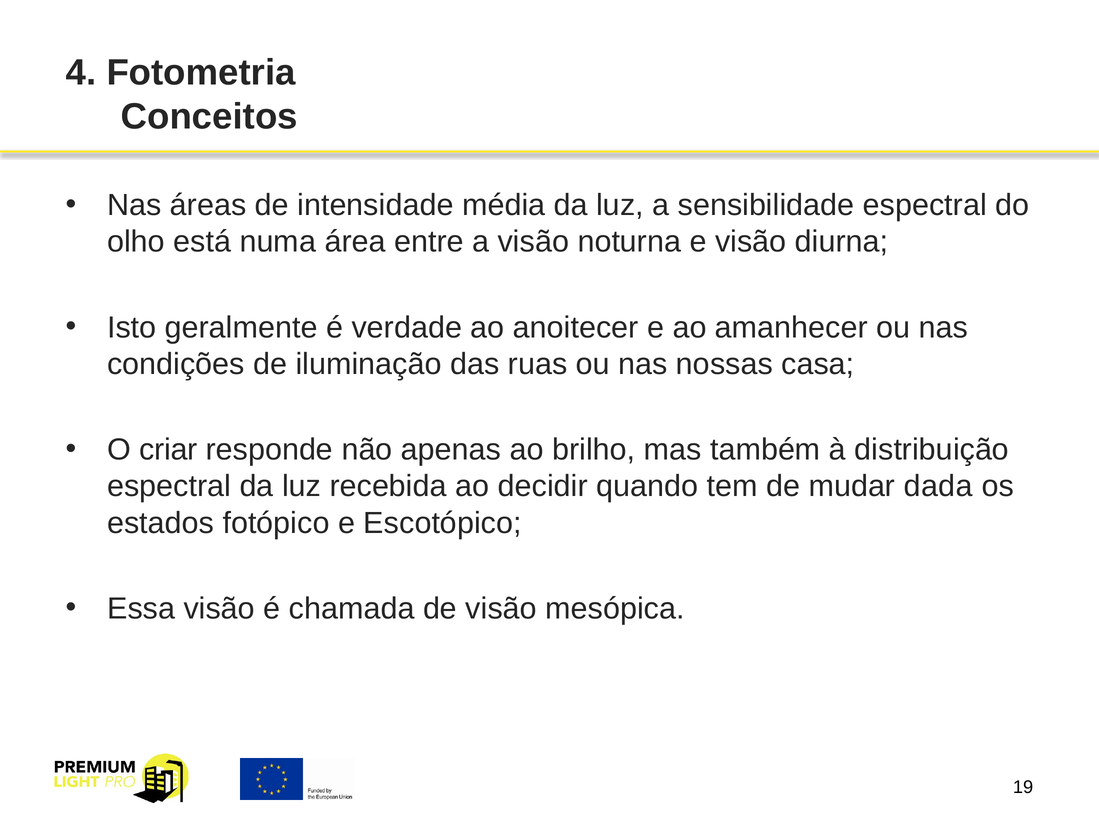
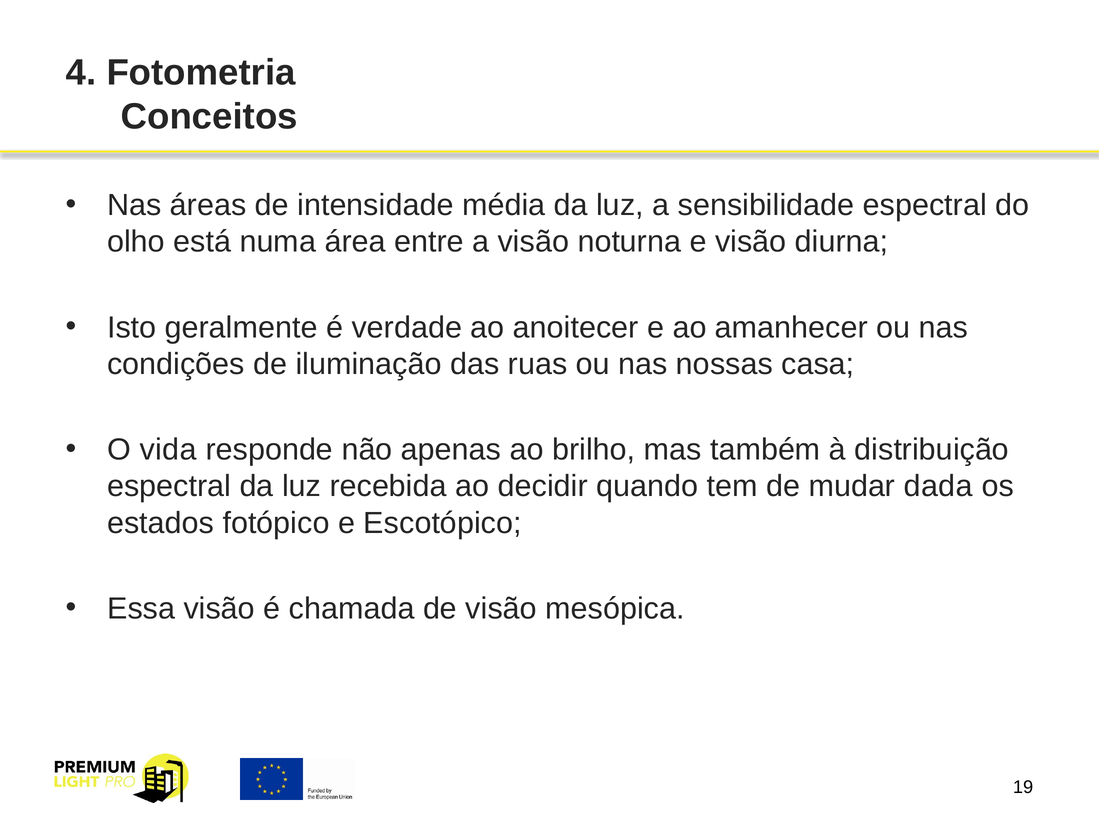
criar: criar -> vida
